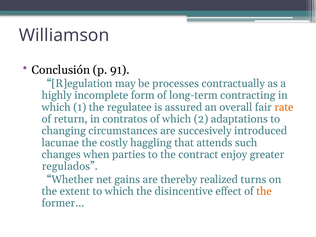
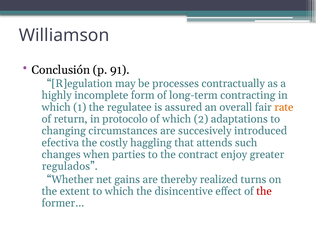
contratos: contratos -> protocolo
lacunae: lacunae -> efectiva
the at (264, 191) colour: orange -> red
